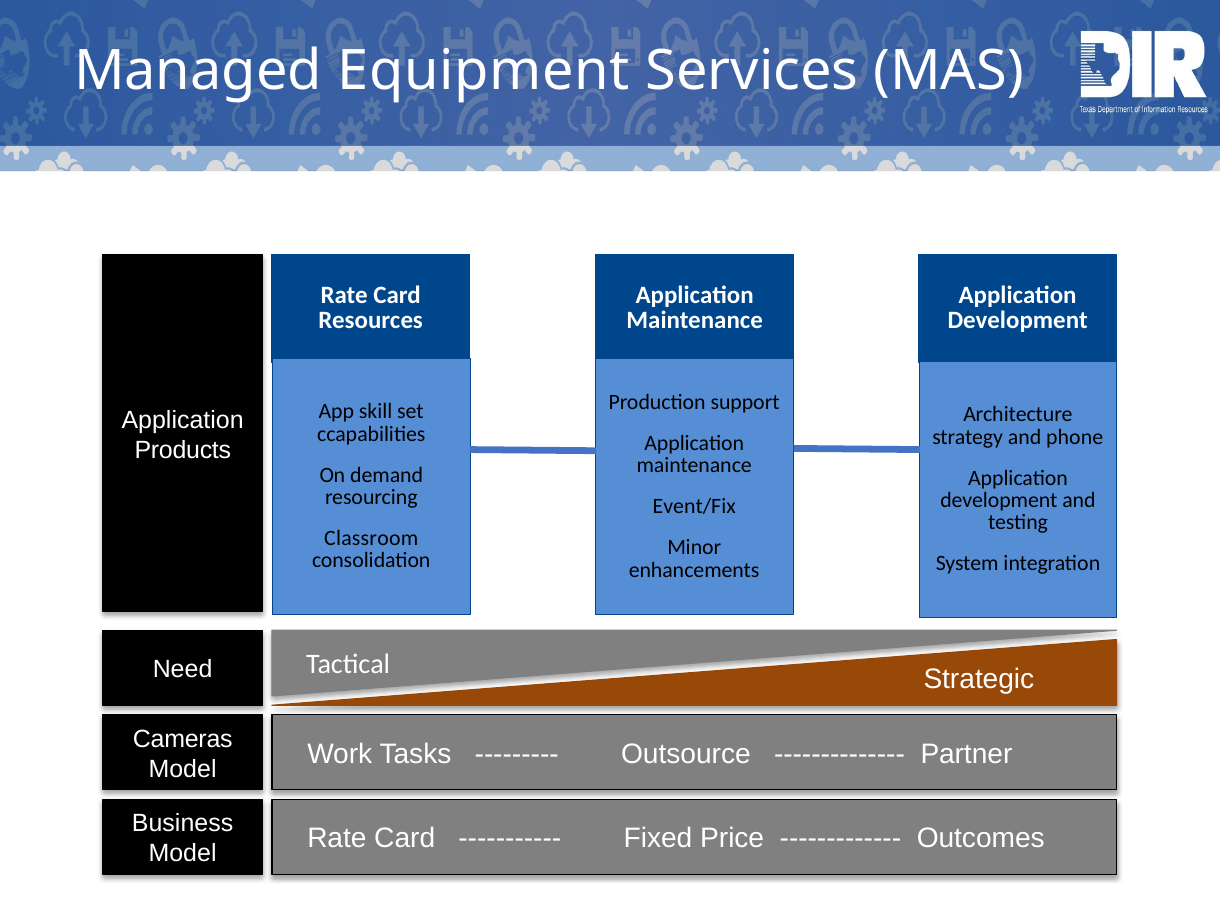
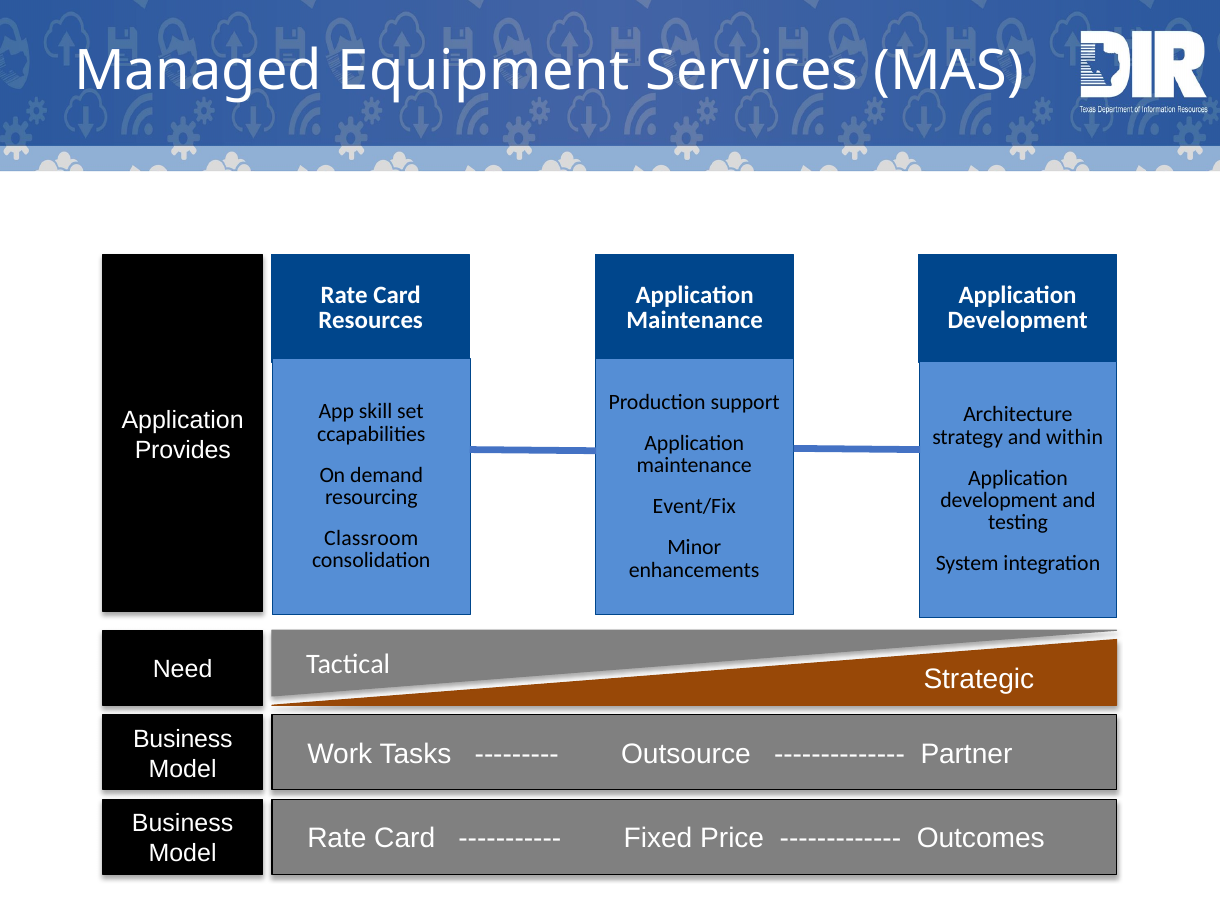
phone: phone -> within
Products: Products -> Provides
Cameras at (183, 739): Cameras -> Business
